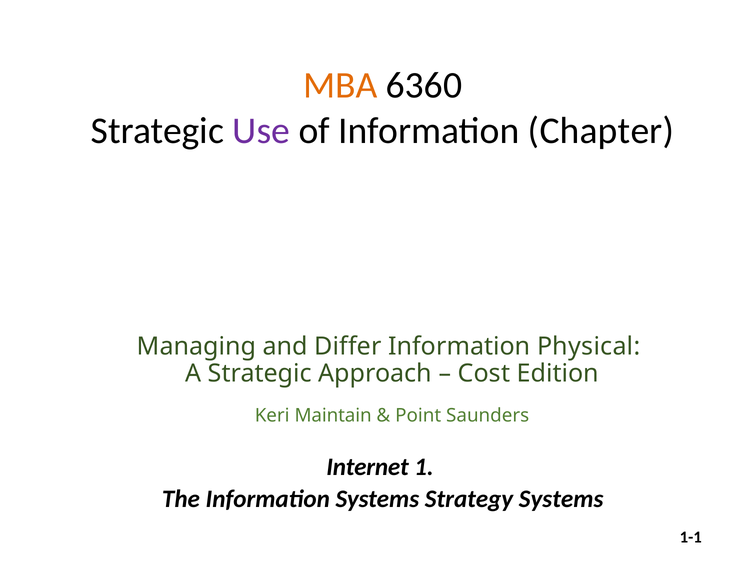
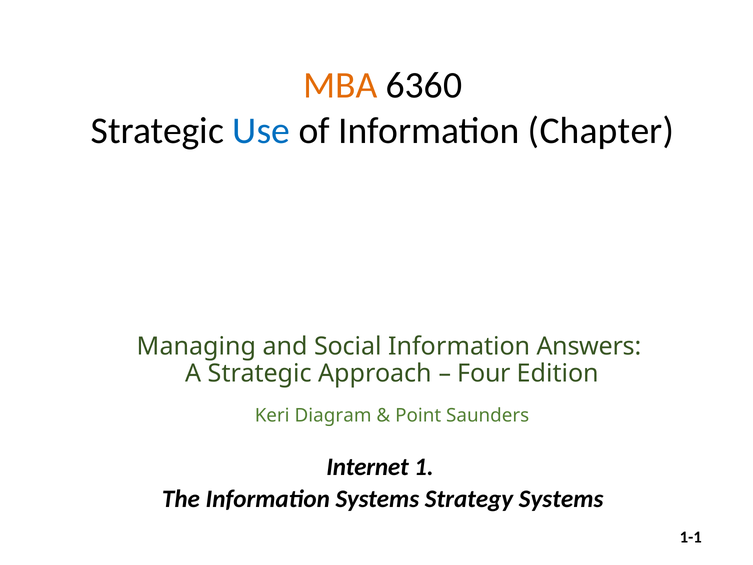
Use colour: purple -> blue
Differ: Differ -> Social
Physical: Physical -> Answers
Cost: Cost -> Four
Maintain: Maintain -> Diagram
